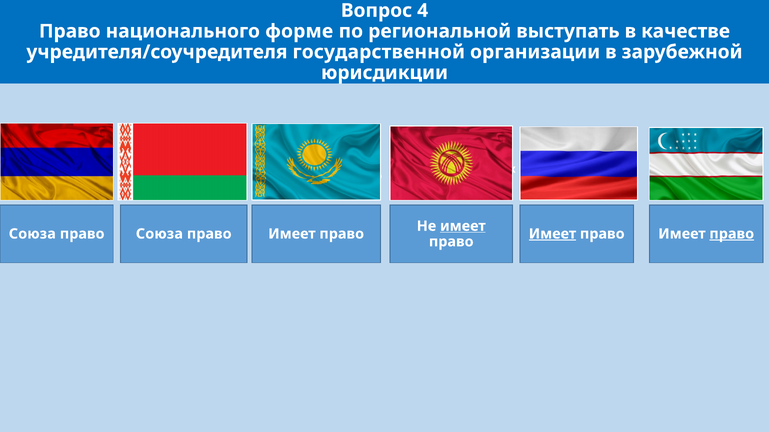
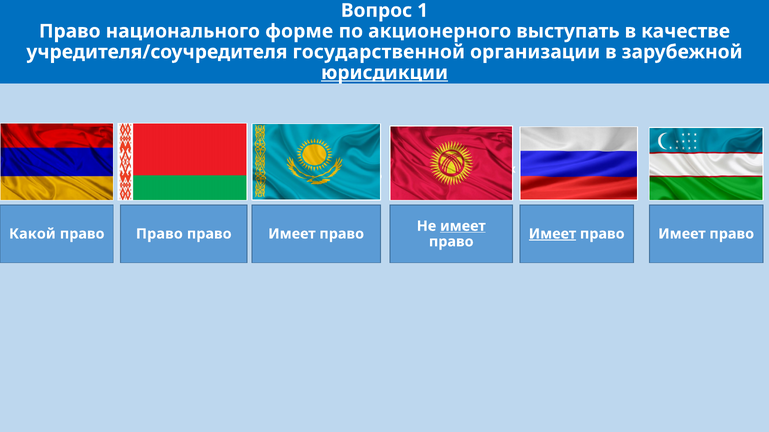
4: 4 -> 1
региональной: региональной -> акционерного
юрисдикции underline: none -> present
Союза at (32, 234): Союза -> Какой
Союза at (159, 234): Союза -> Право
право at (732, 234) underline: present -> none
